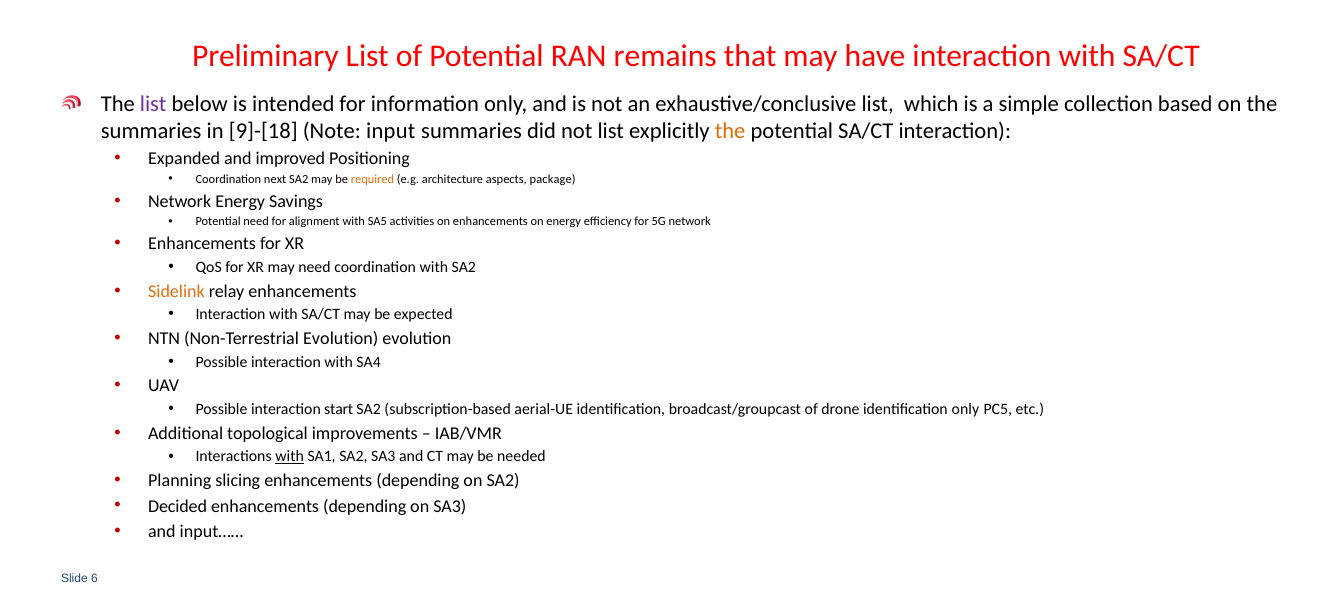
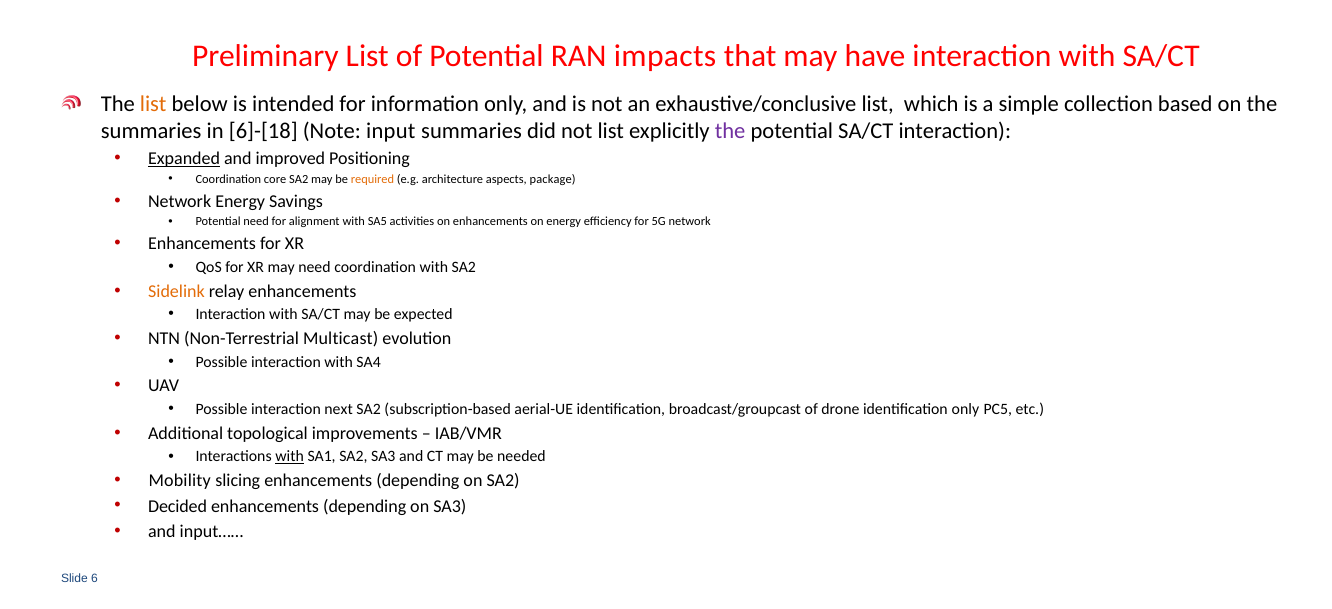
remains: remains -> impacts
list at (153, 104) colour: purple -> orange
9]-[18: 9]-[18 -> 6]-[18
the at (730, 131) colour: orange -> purple
Expanded underline: none -> present
next: next -> core
Non-Terrestrial Evolution: Evolution -> Multicast
start: start -> next
Planning: Planning -> Mobility
